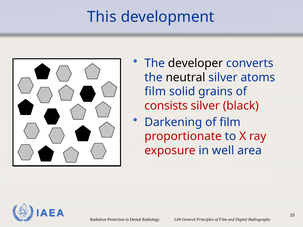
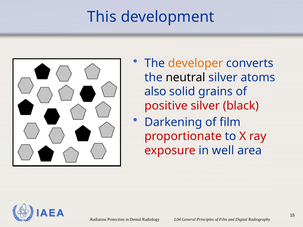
developer colour: black -> orange
film at (155, 92): film -> also
consists: consists -> positive
